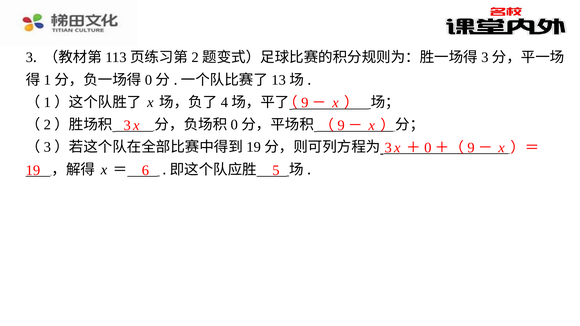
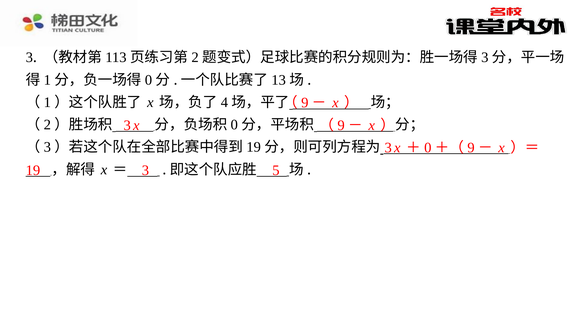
19 6: 6 -> 3
